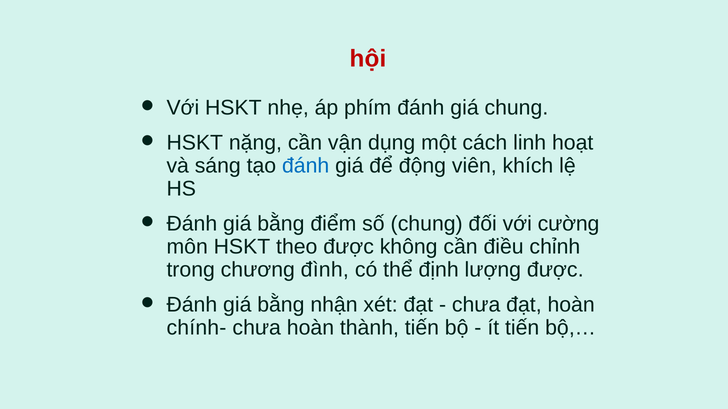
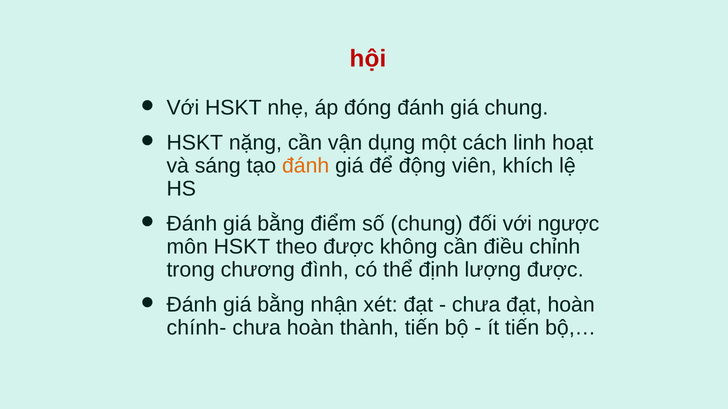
phím: phím -> đóng
đánh at (306, 166) colour: blue -> orange
cường: cường -> ngược
